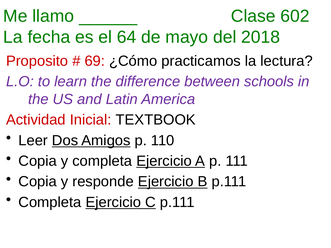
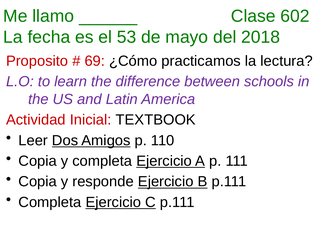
64: 64 -> 53
